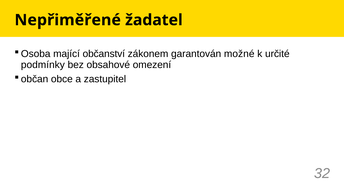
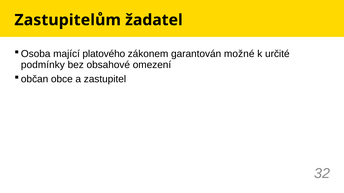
Nepřiměřené: Nepřiměřené -> Zastupitelům
občanství: občanství -> platového
